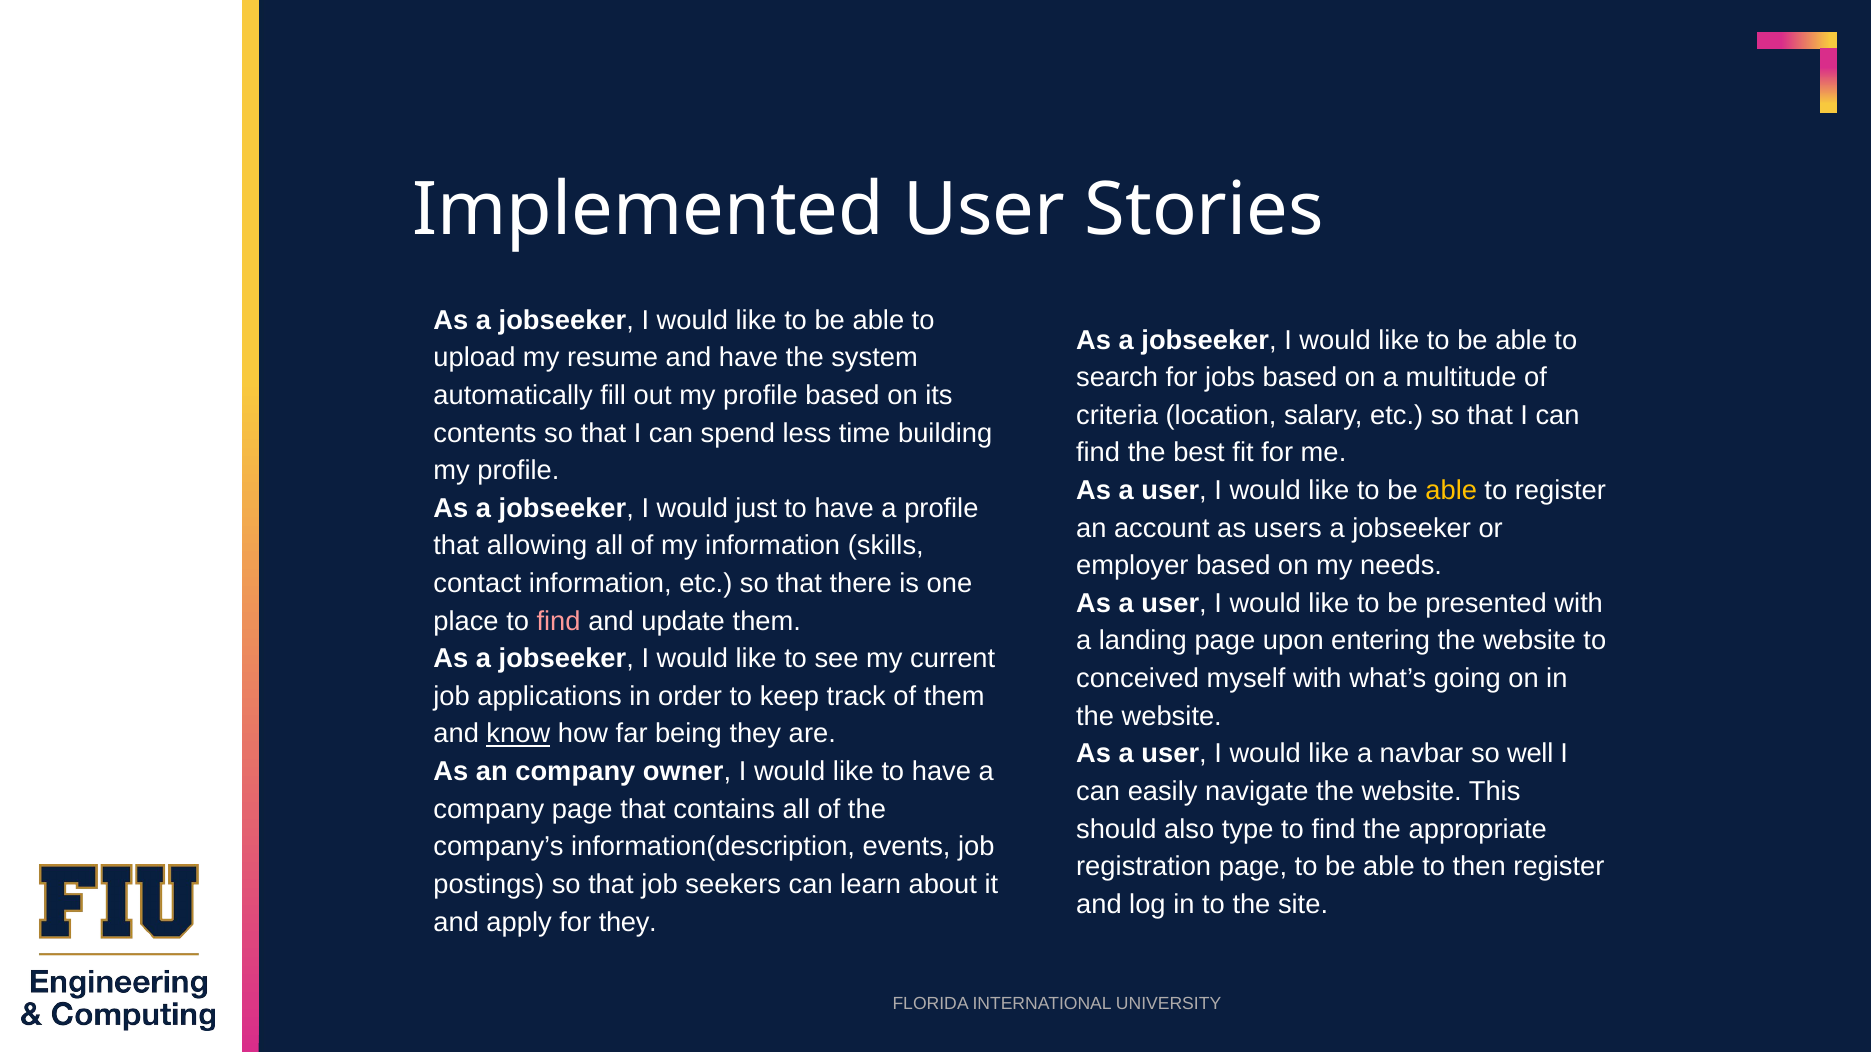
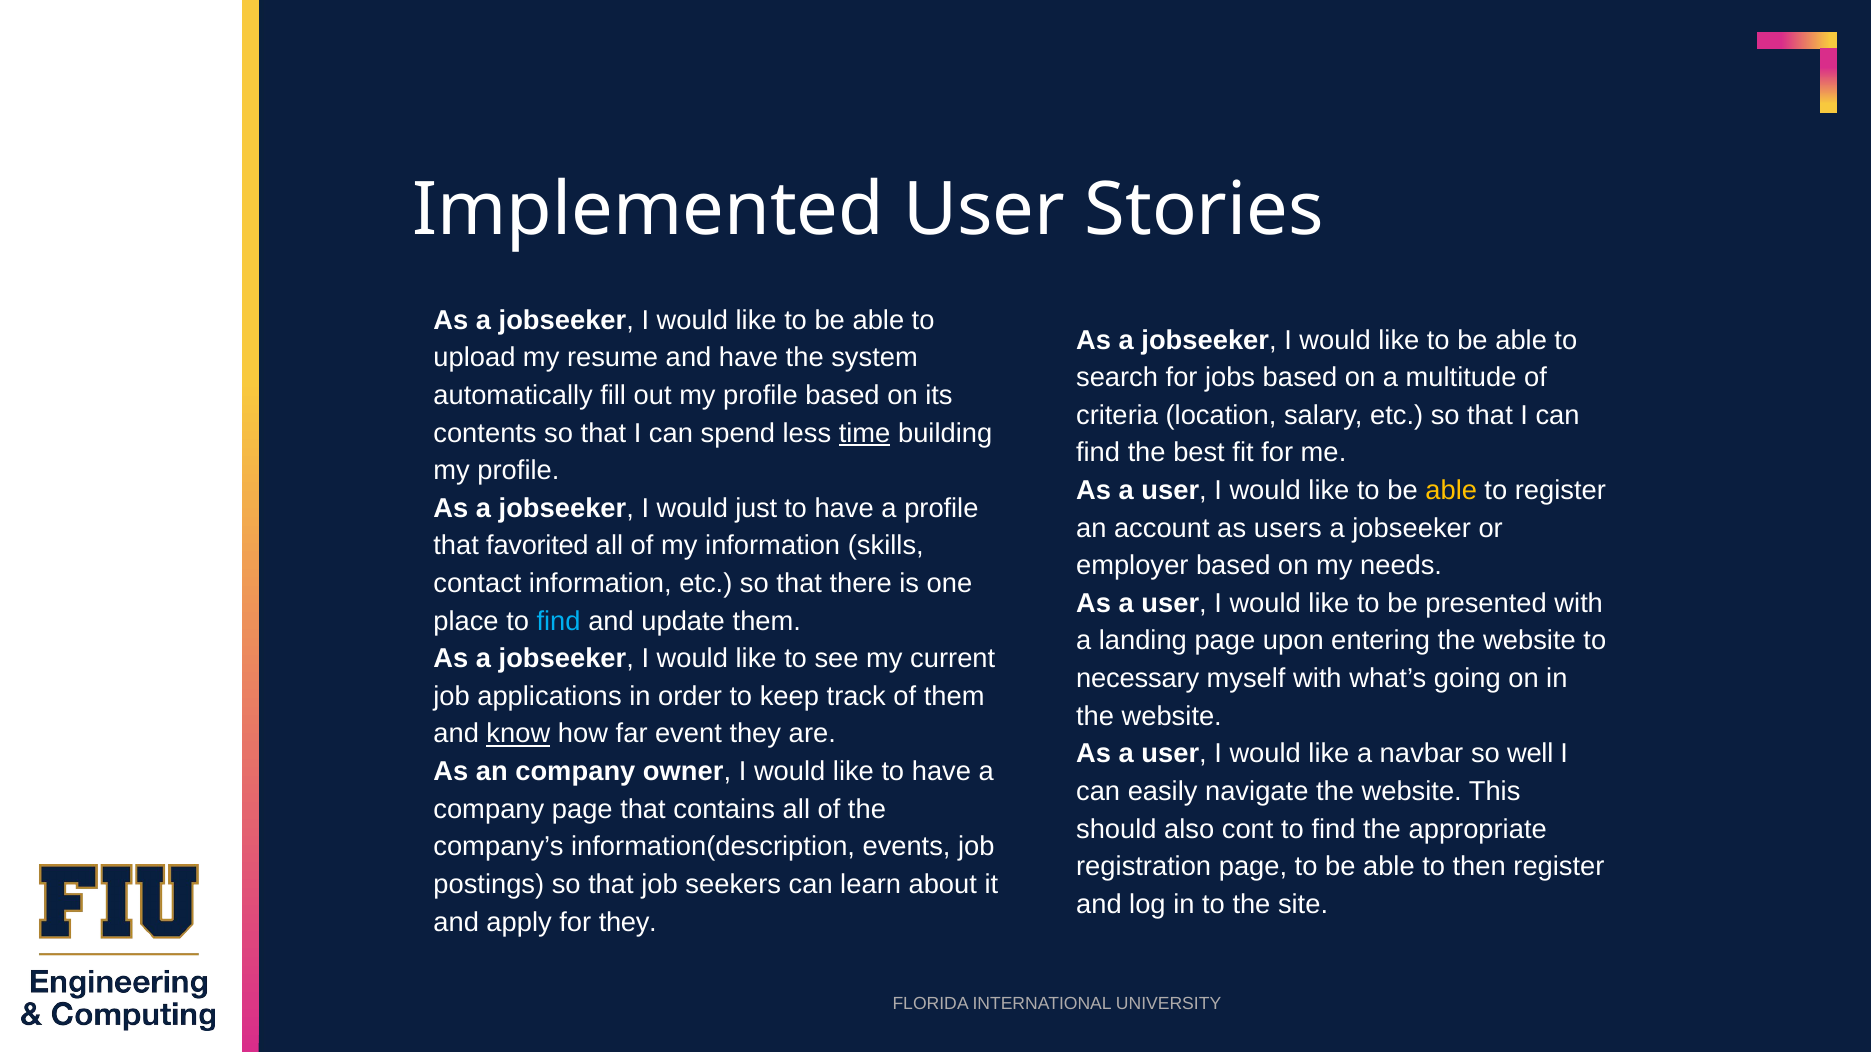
time underline: none -> present
allowing: allowing -> favorited
find at (559, 621) colour: pink -> light blue
conceived: conceived -> necessary
being: being -> event
type: type -> cont
